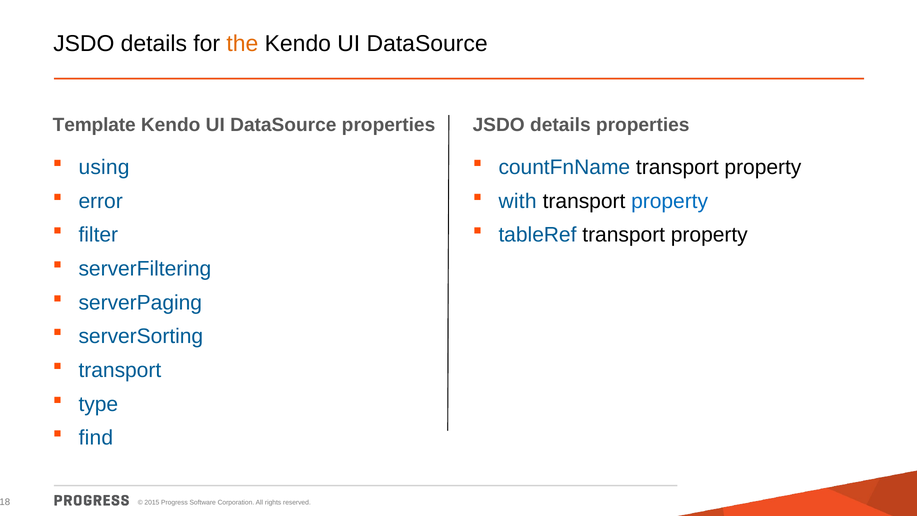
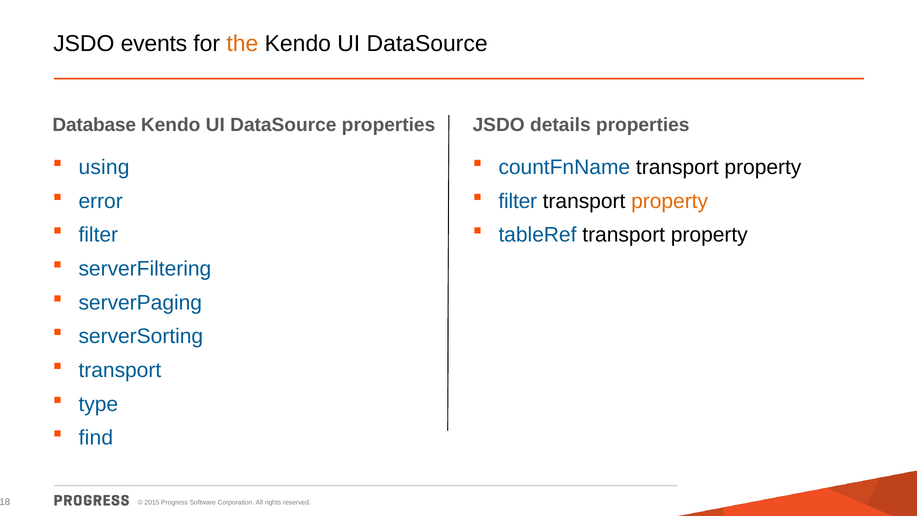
details at (154, 44): details -> events
Template: Template -> Database
with at (518, 201): with -> filter
property at (670, 201) colour: blue -> orange
